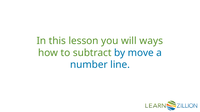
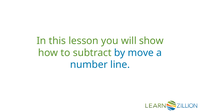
ways: ways -> show
